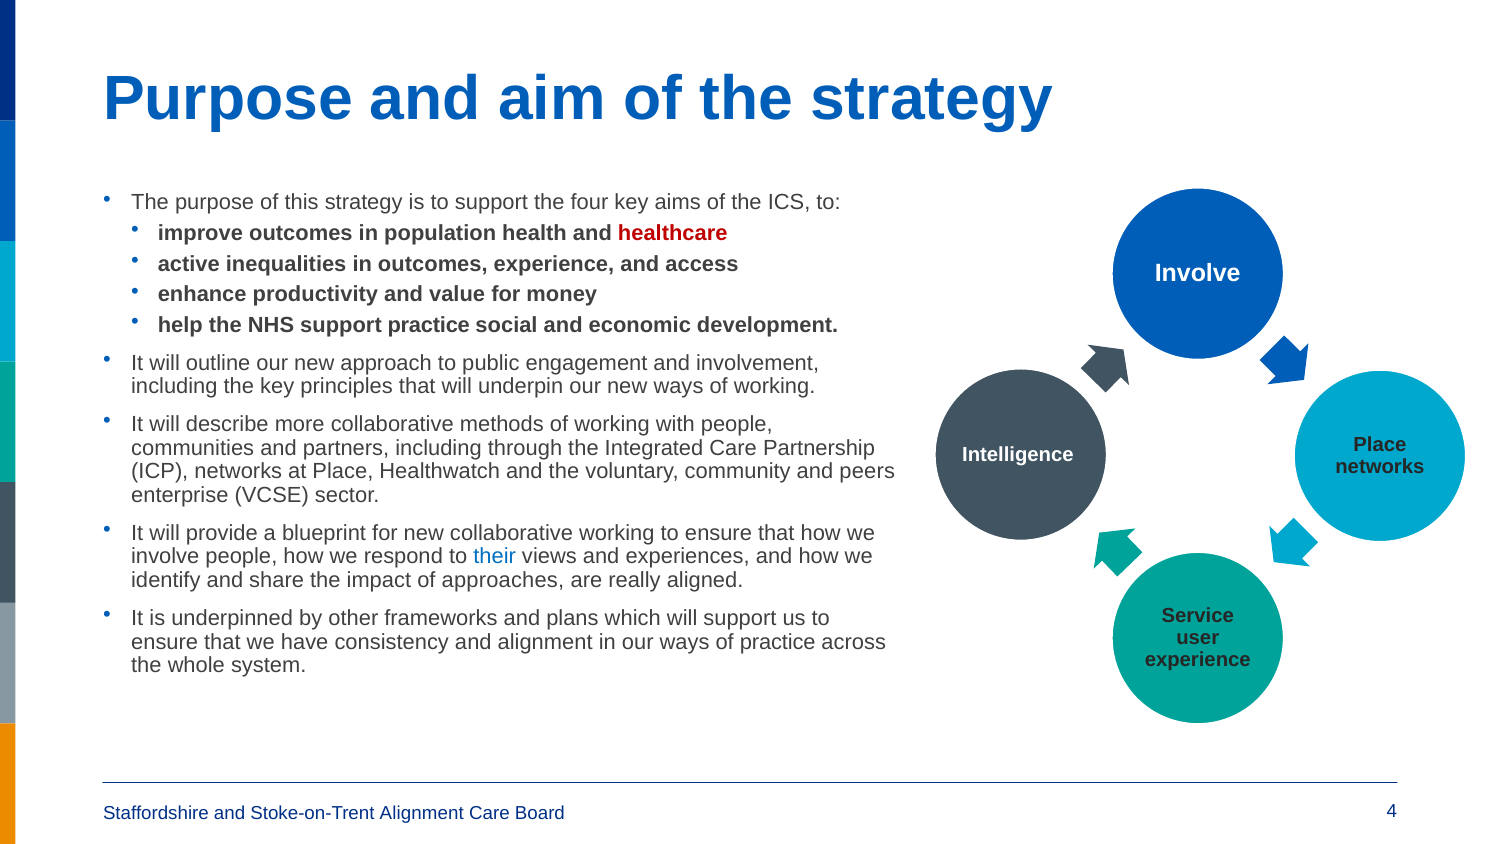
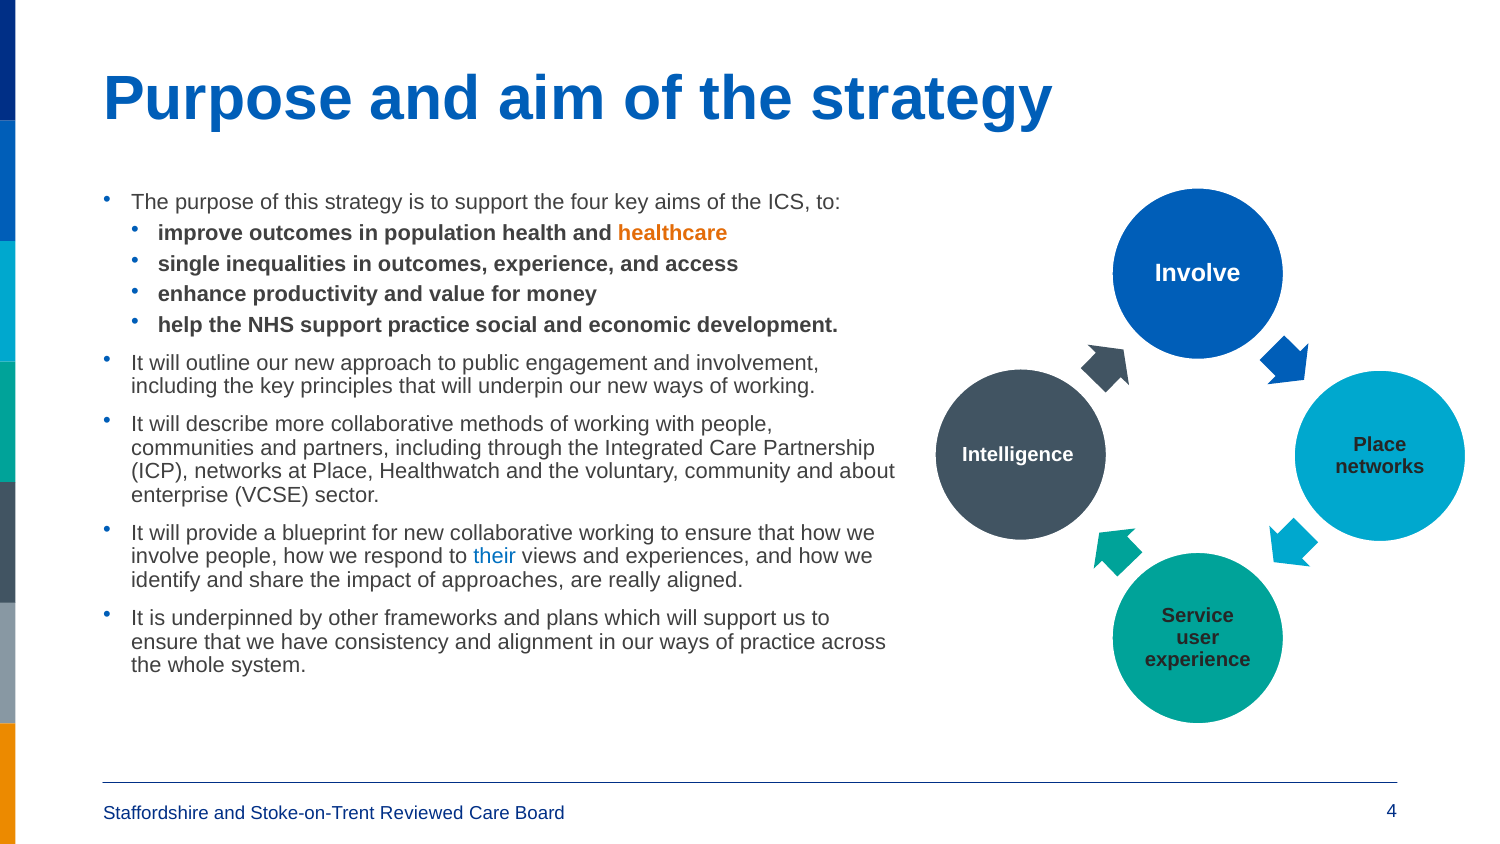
healthcare colour: red -> orange
active: active -> single
peers: peers -> about
Stoke-on-Trent Alignment: Alignment -> Reviewed
